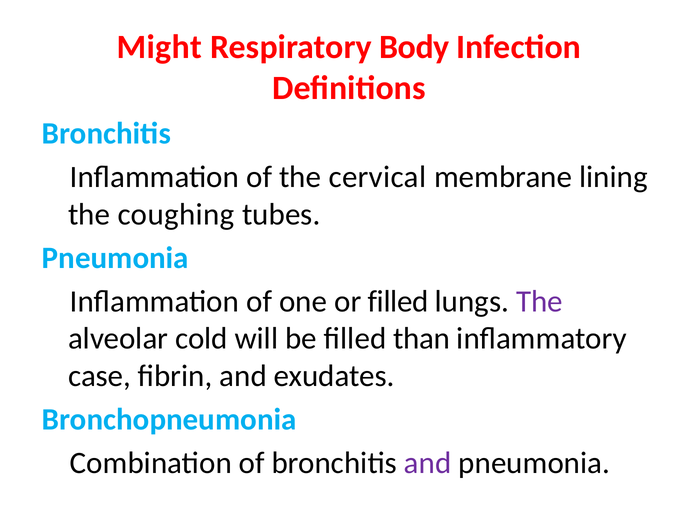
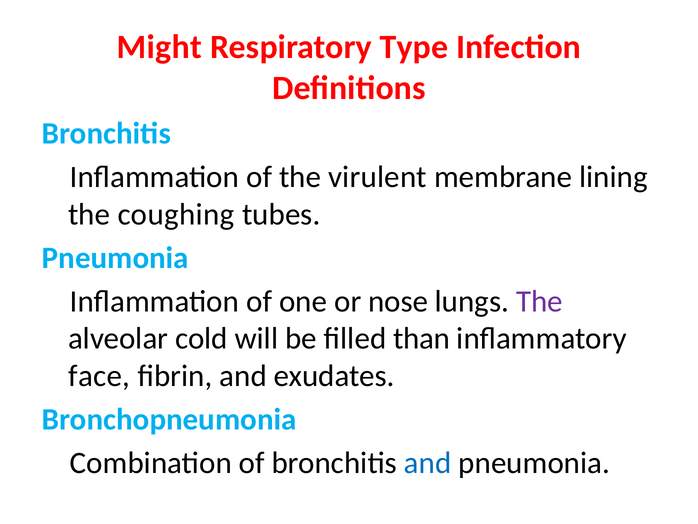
Body: Body -> Type
cervical: cervical -> virulent
or filled: filled -> nose
case: case -> face
and at (428, 463) colour: purple -> blue
